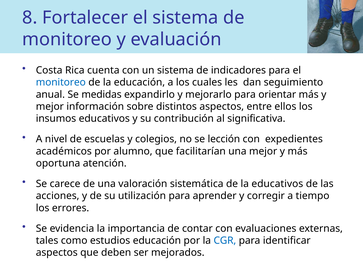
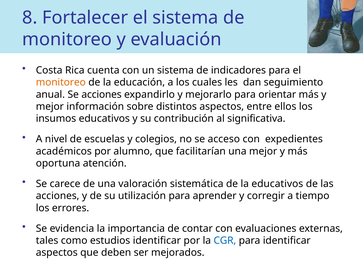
monitoreo at (61, 82) colour: blue -> orange
Se medidas: medidas -> acciones
lección: lección -> acceso
estudios educación: educación -> identificar
